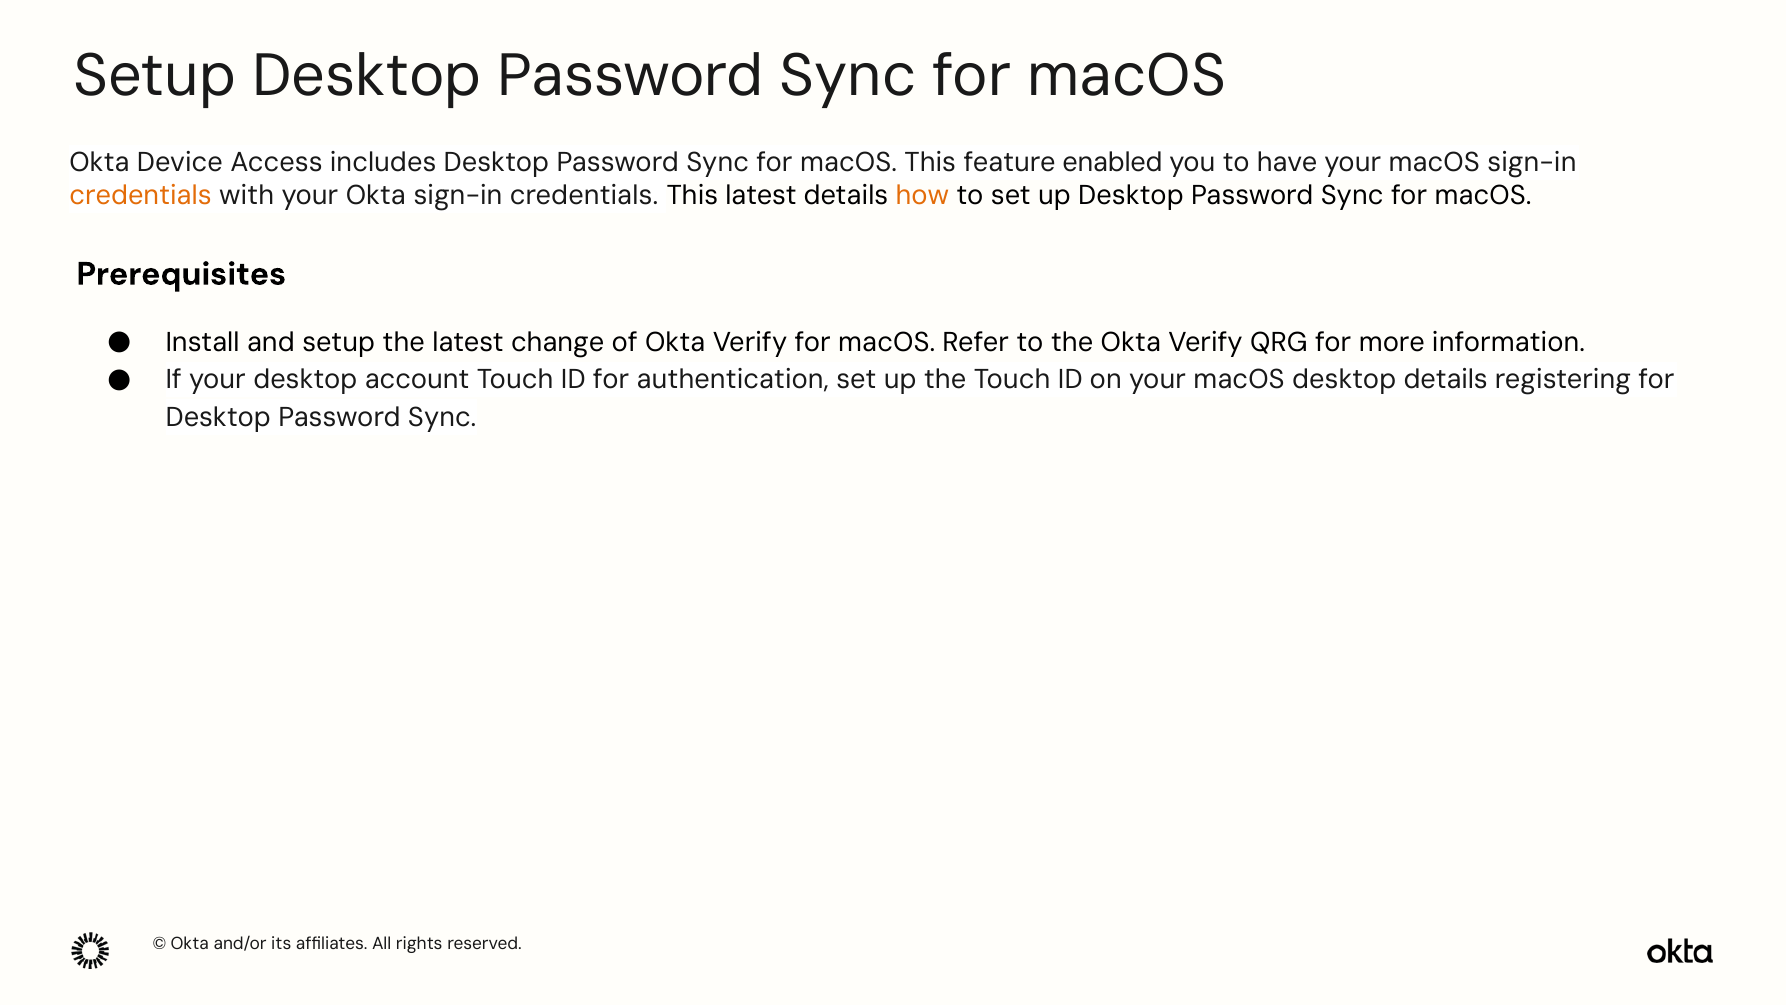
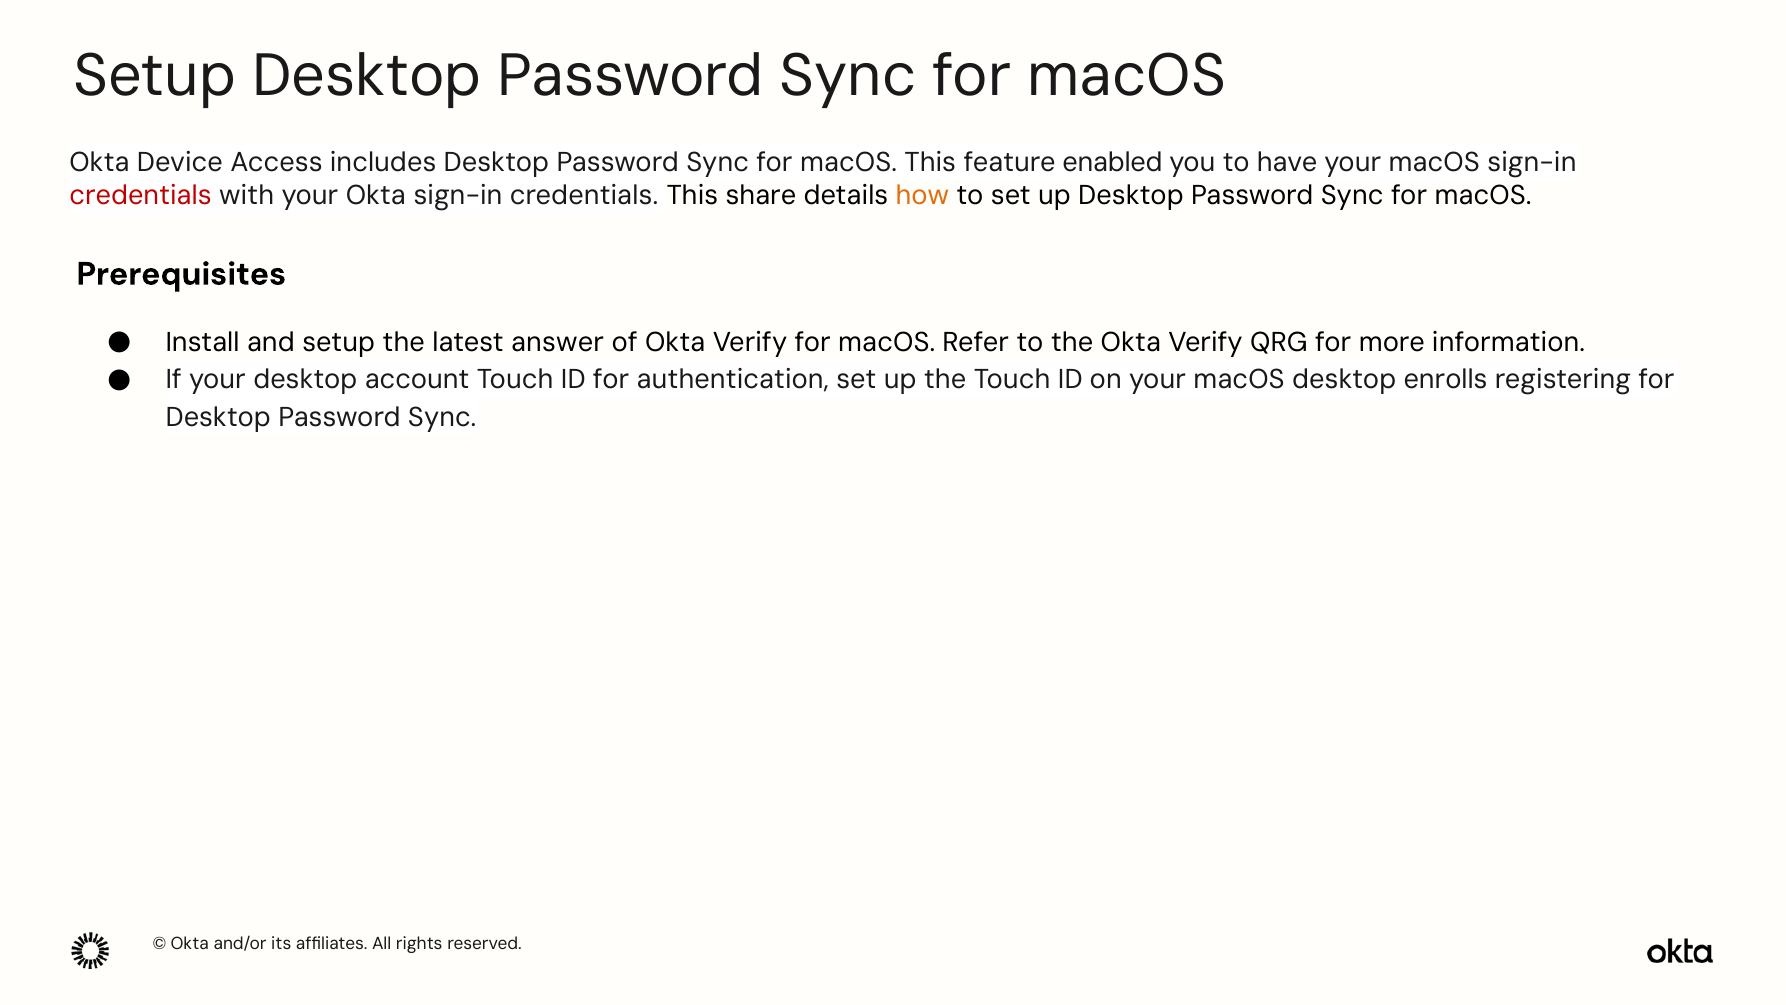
credentials at (141, 196) colour: orange -> red
This latest: latest -> share
change: change -> answer
desktop details: details -> enrolls
